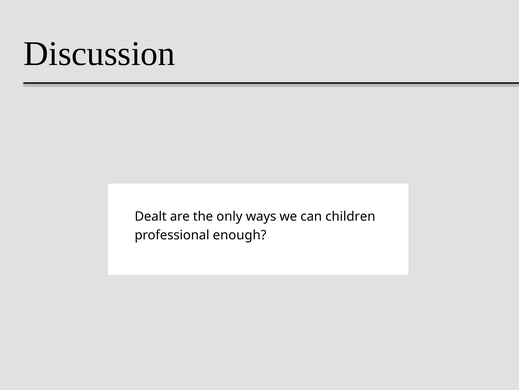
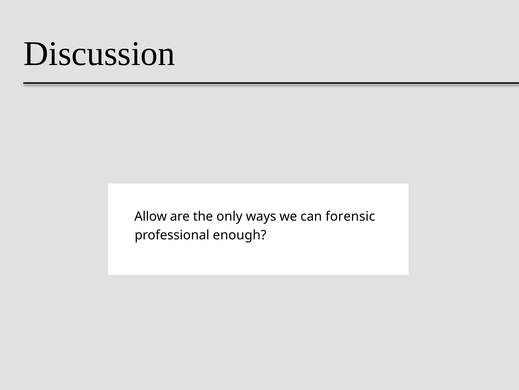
Dealt: Dealt -> Allow
children: children -> forensic
